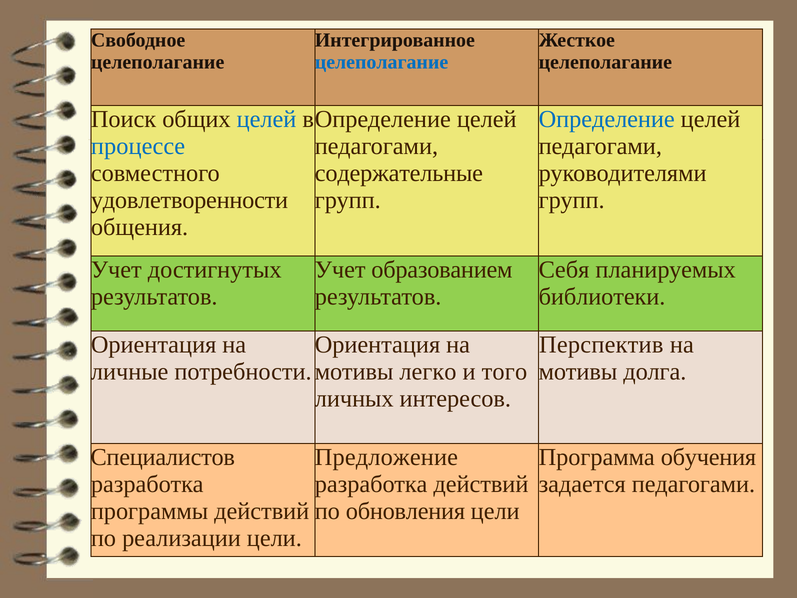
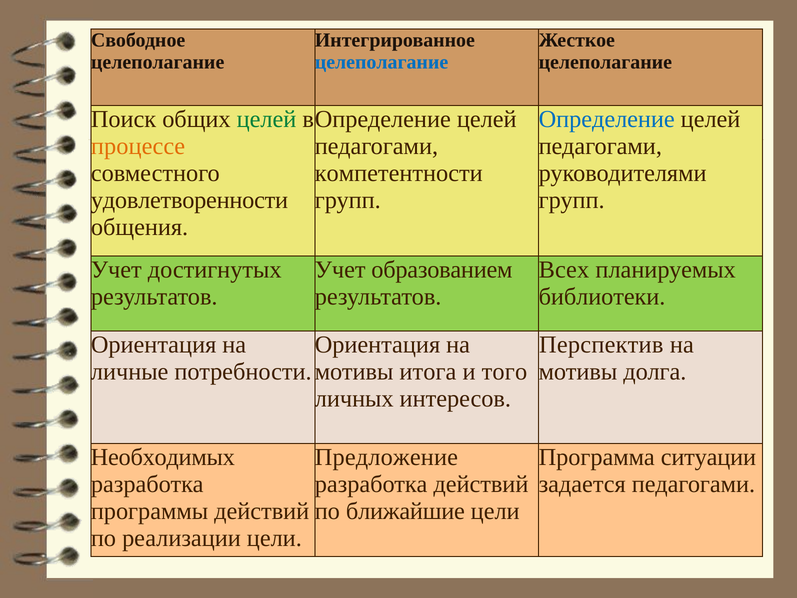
целей at (267, 119) colour: blue -> green
процессе colour: blue -> orange
содержательные: содержательные -> компетентности
Себя: Себя -> Всех
легко: легко -> итога
Специалистов: Специалистов -> Необходимых
обучения: обучения -> ситуации
обновления: обновления -> ближайшие
